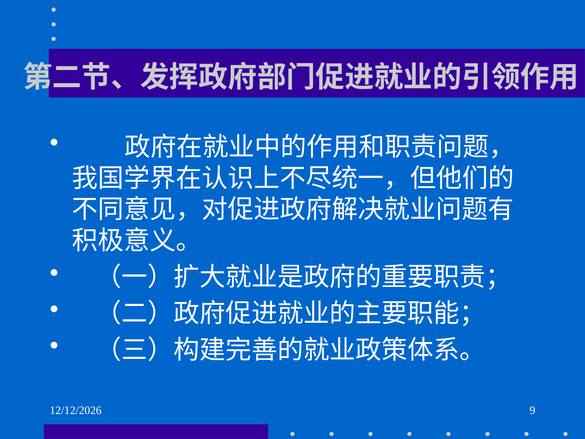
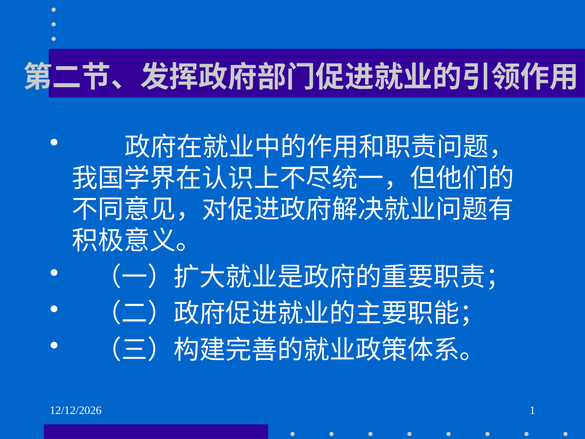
9: 9 -> 1
